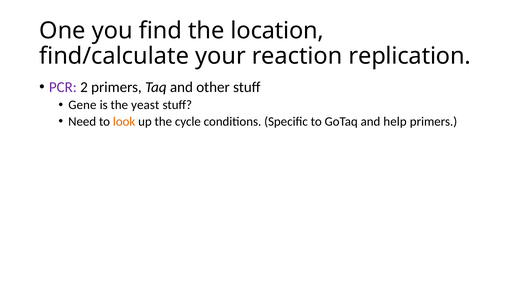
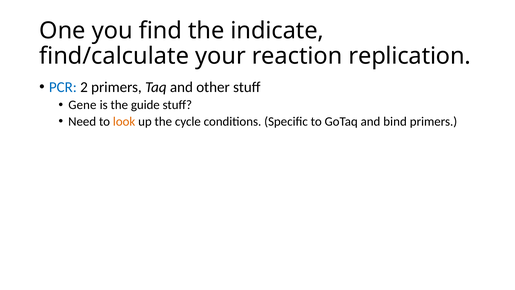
location: location -> indicate
PCR colour: purple -> blue
yeast: yeast -> guide
help: help -> bind
